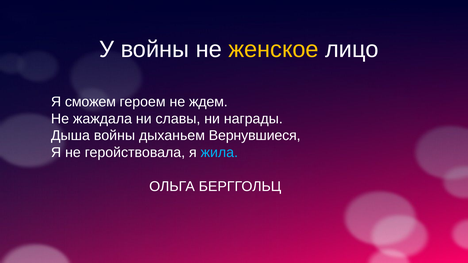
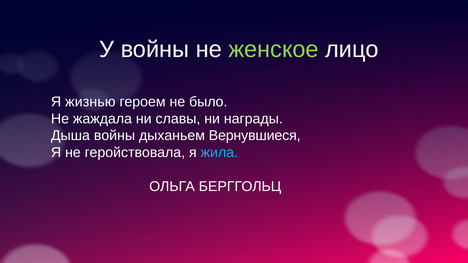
женское colour: yellow -> light green
сможем: сможем -> жизнью
ждем: ждем -> было
